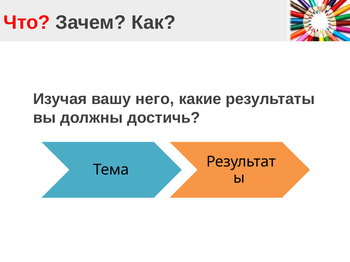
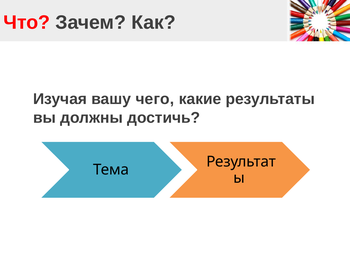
него: него -> чего
